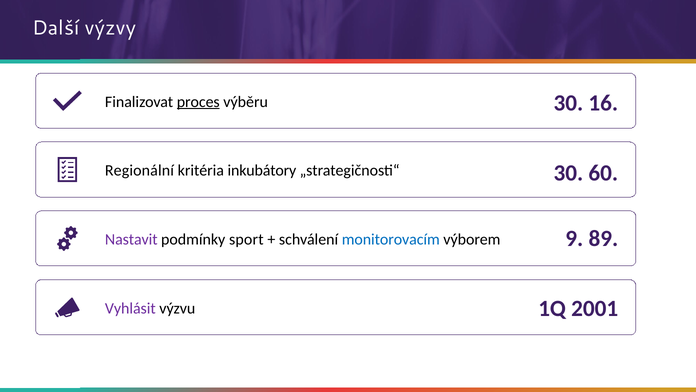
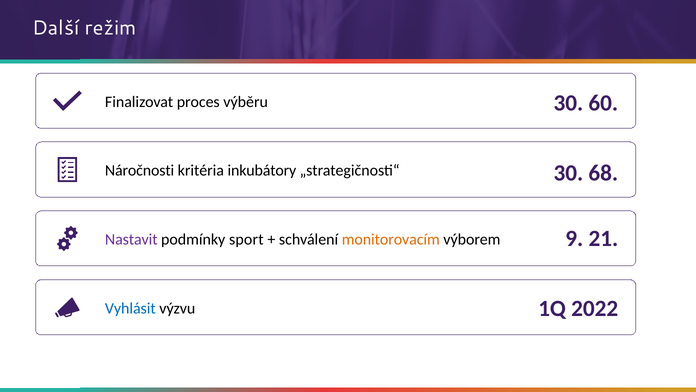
výzvy: výzvy -> režim
16: 16 -> 60
proces underline: present -> none
60: 60 -> 68
Regionální: Regionální -> Náročnosti
89: 89 -> 21
monitorovacím colour: blue -> orange
2001: 2001 -> 2022
Vyhlásit colour: purple -> blue
